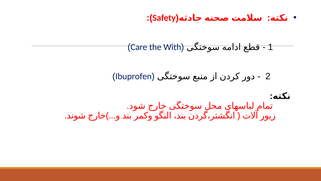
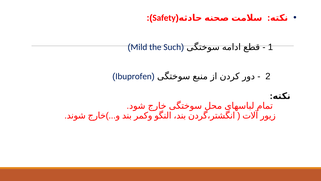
Care: Care -> Mild
With: With -> Such
